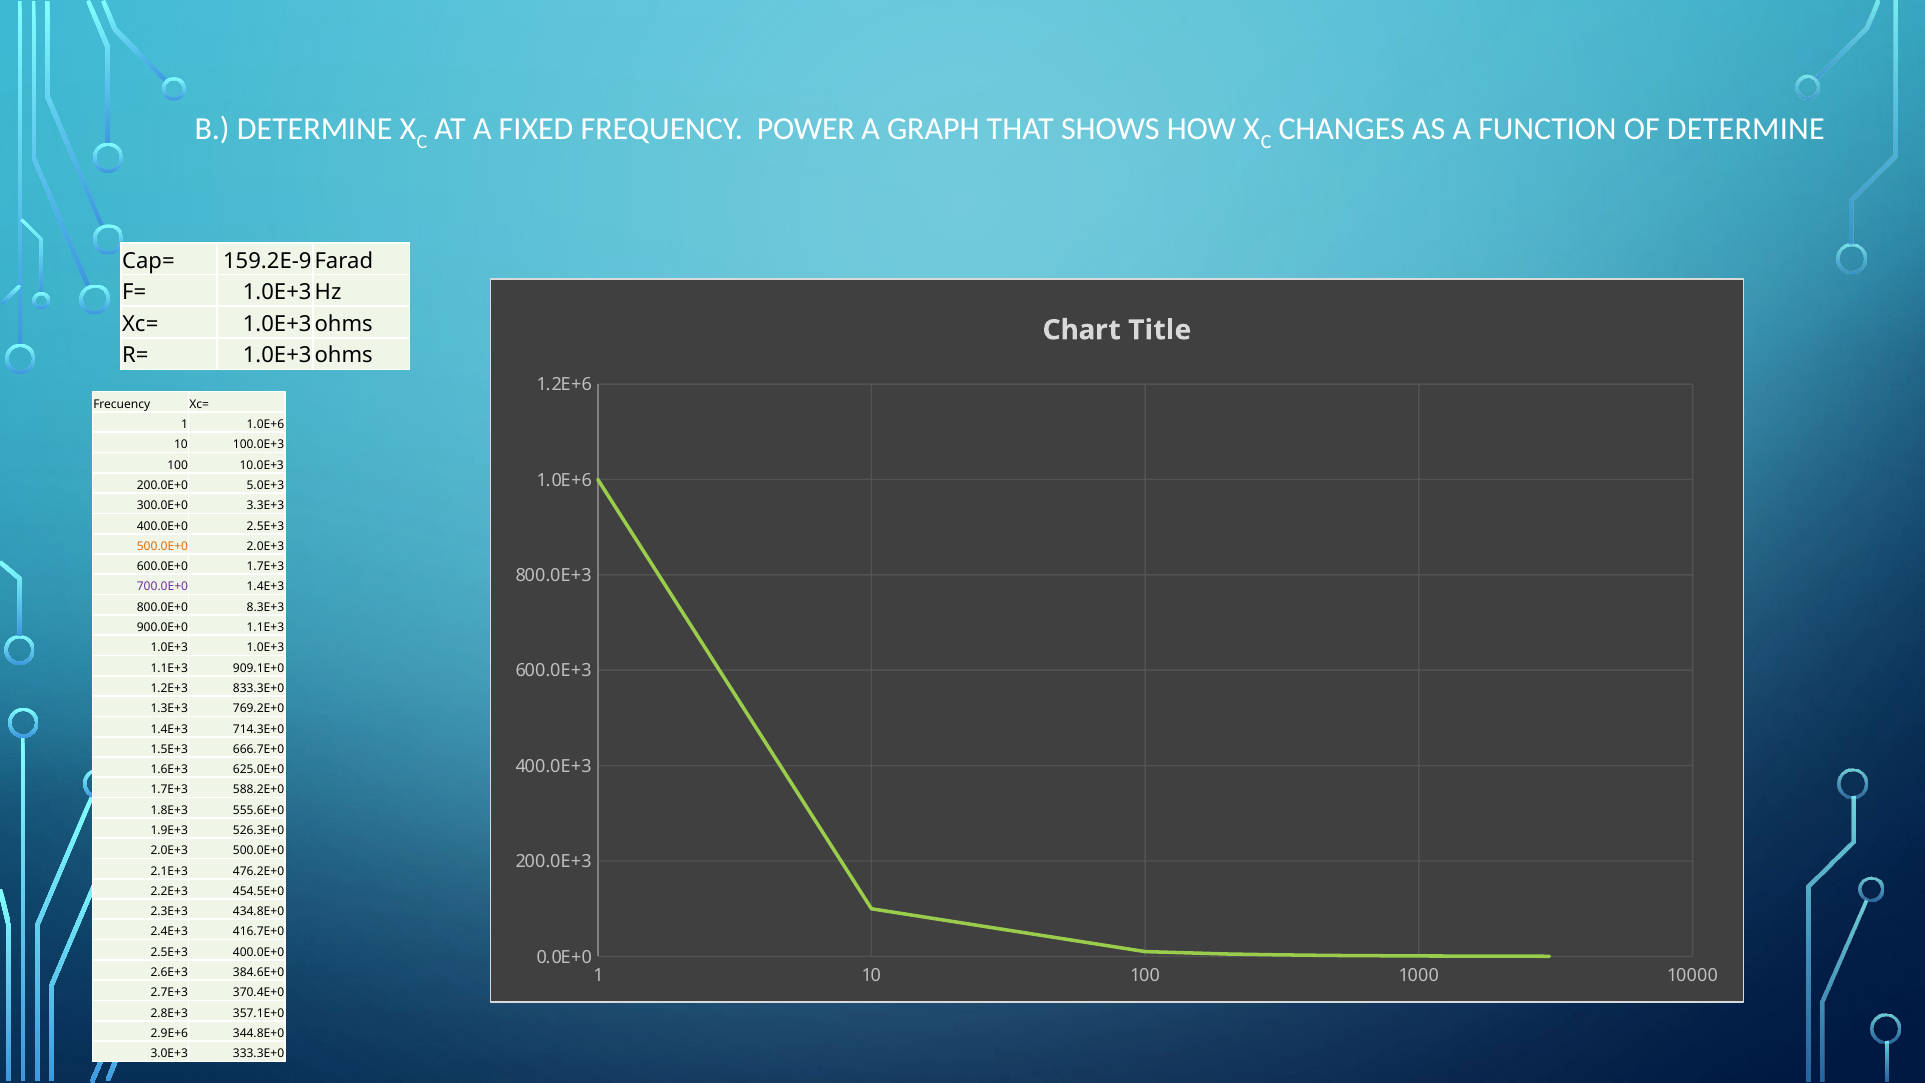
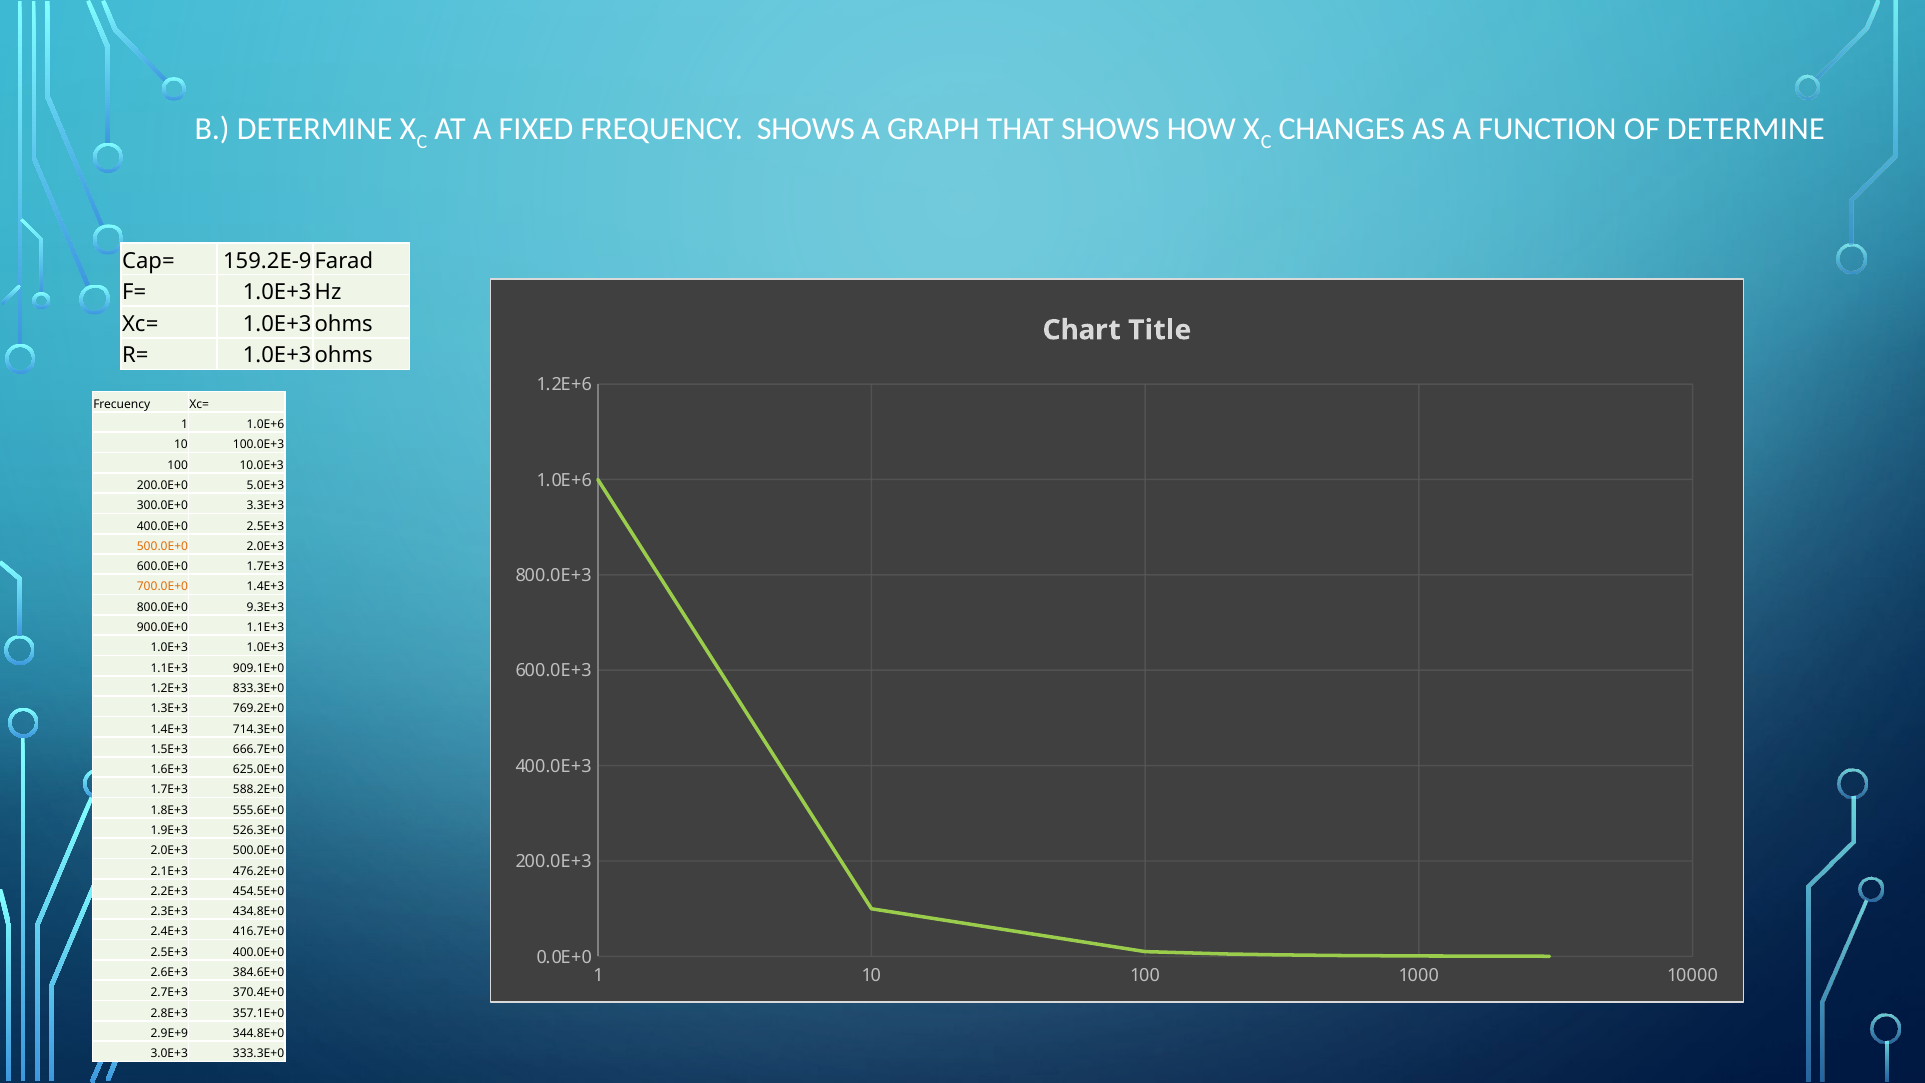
FREQUENCY POWER: POWER -> SHOWS
700.0E+0 colour: purple -> orange
8.3E+3: 8.3E+3 -> 9.3E+3
2.9E+6: 2.9E+6 -> 2.9E+9
